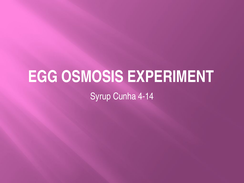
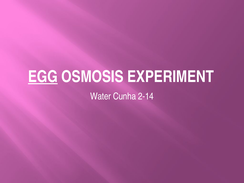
EGG underline: none -> present
Syrup: Syrup -> Water
4-14: 4-14 -> 2-14
